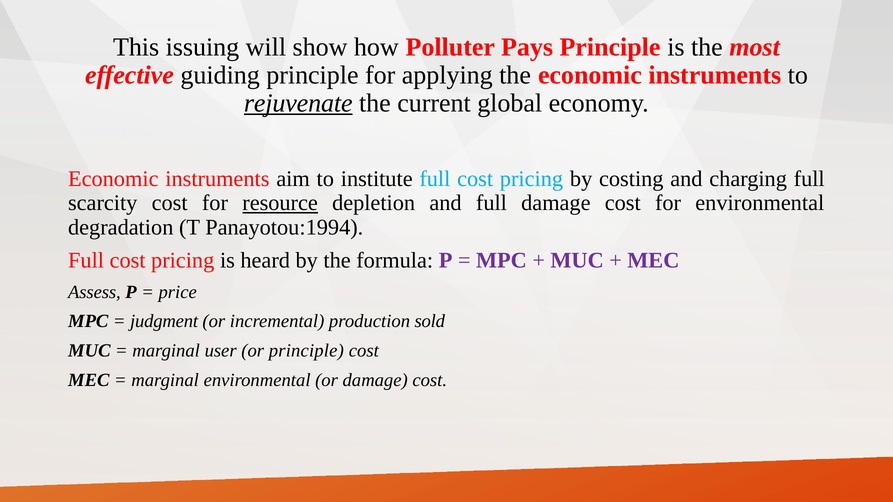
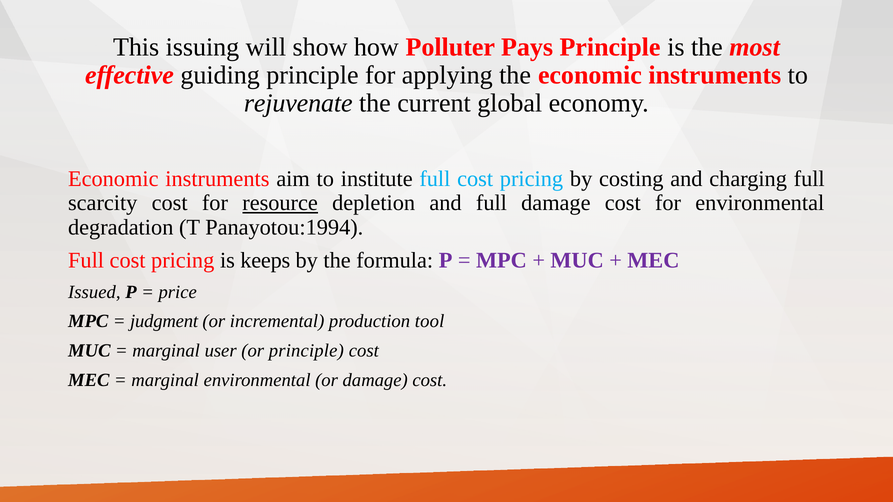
rejuvenate underline: present -> none
heard: heard -> keeps
Assess: Assess -> Issued
sold: sold -> tool
